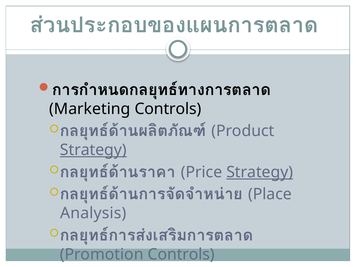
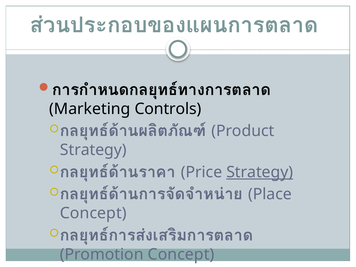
Strategy at (93, 150) underline: present -> none
Analysis at (93, 213): Analysis -> Concept
Promotion Controls: Controls -> Concept
